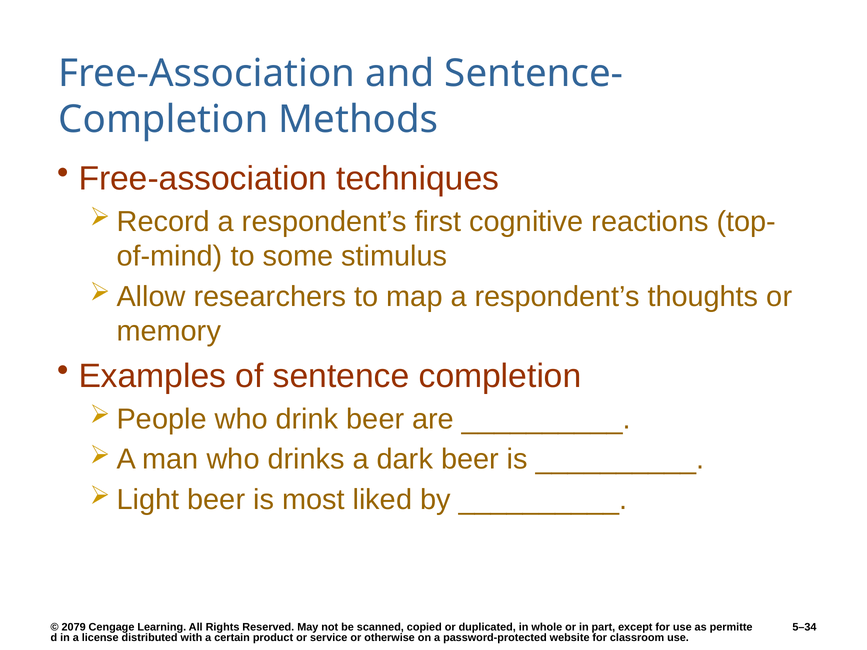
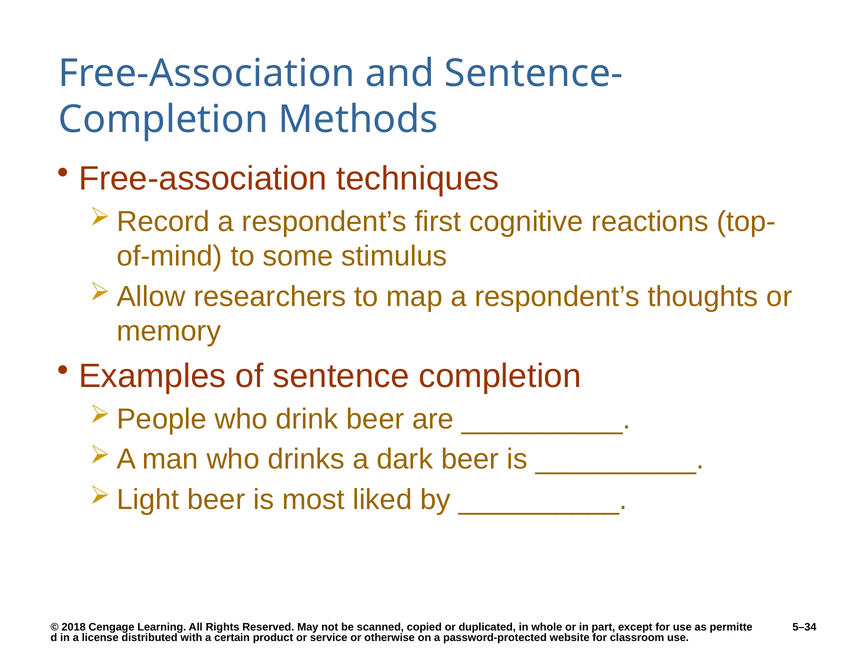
2079: 2079 -> 2018
